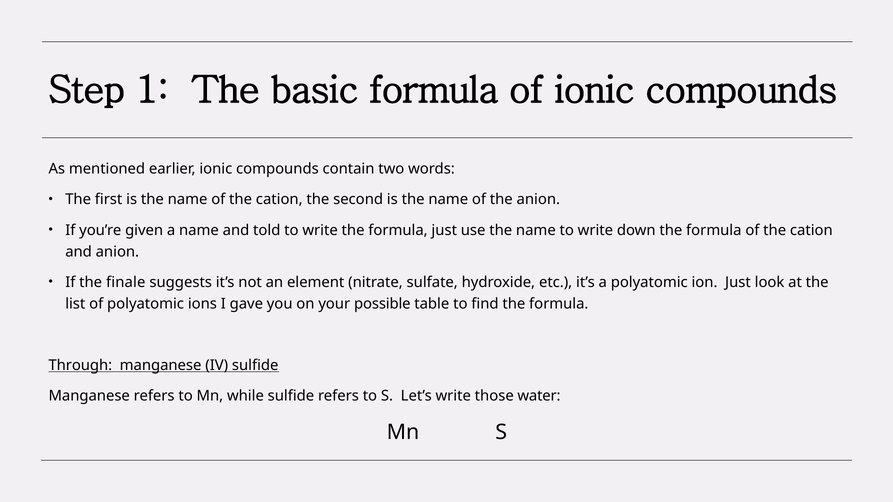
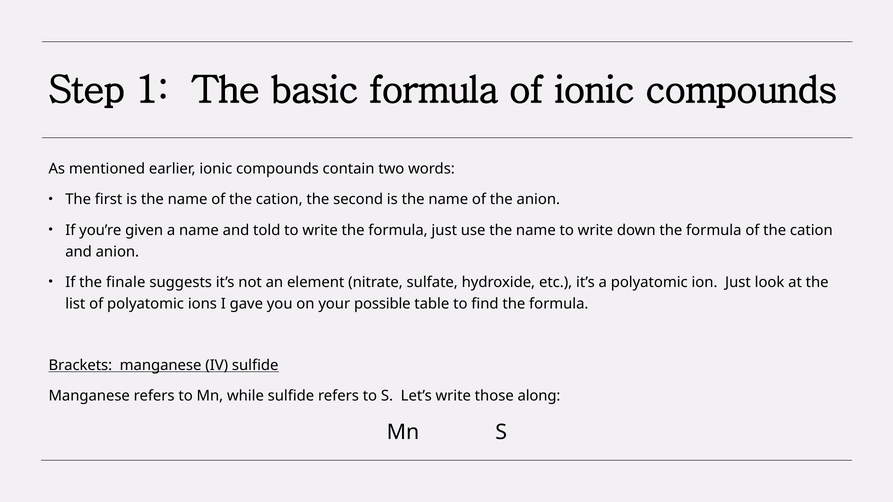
Through: Through -> Brackets
water: water -> along
